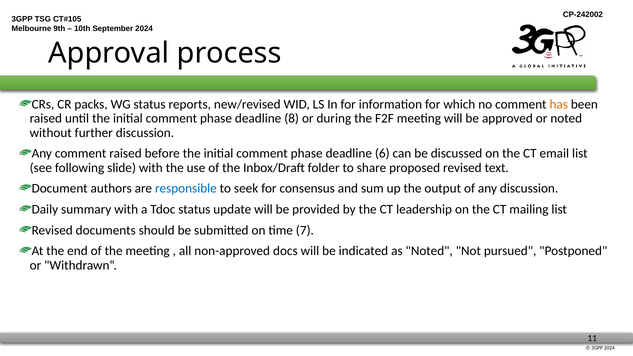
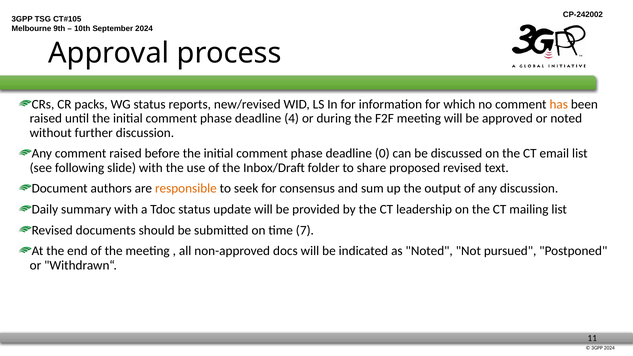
8: 8 -> 4
6: 6 -> 0
responsible colour: blue -> orange
